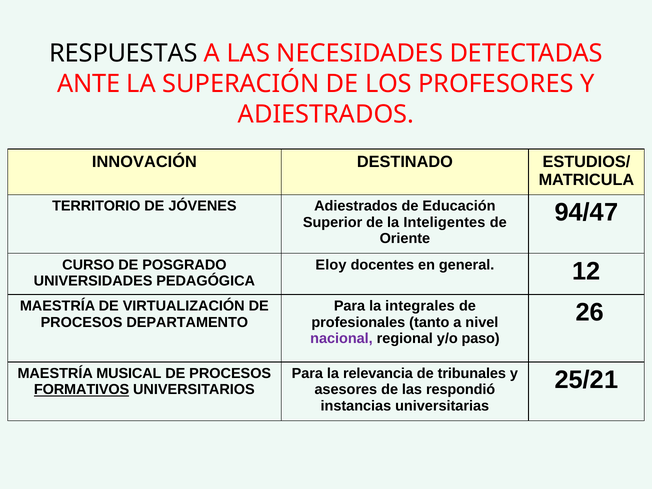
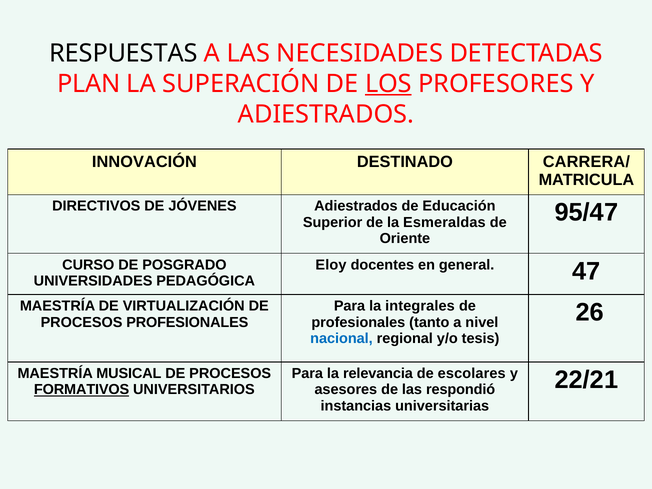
ANTE: ANTE -> PLAN
LOS underline: none -> present
ESTUDIOS/: ESTUDIOS/ -> CARRERA/
TERRITORIO: TERRITORIO -> DIRECTIVOS
94/47: 94/47 -> 95/47
Inteligentes: Inteligentes -> Esmeraldas
12: 12 -> 47
PROCESOS DEPARTAMENTO: DEPARTAMENTO -> PROFESIONALES
nacional colour: purple -> blue
paso: paso -> tesis
tribunales: tribunales -> escolares
25/21: 25/21 -> 22/21
